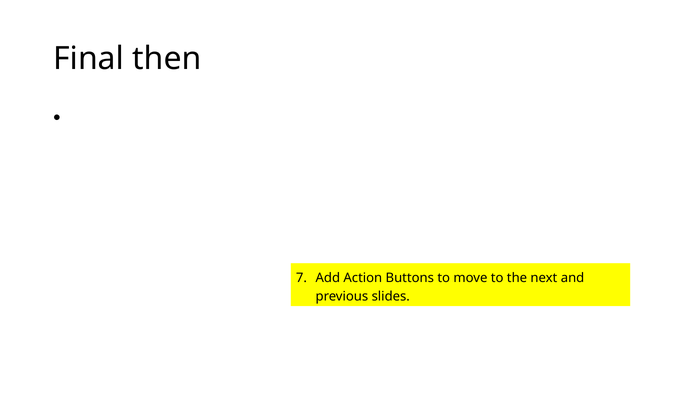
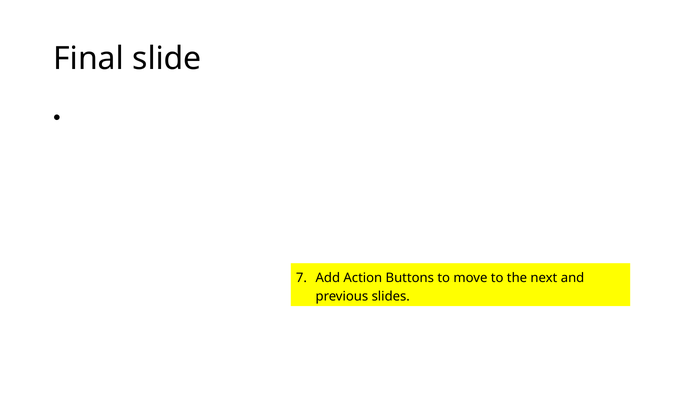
then: then -> slide
